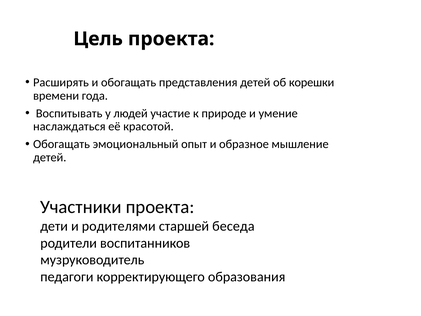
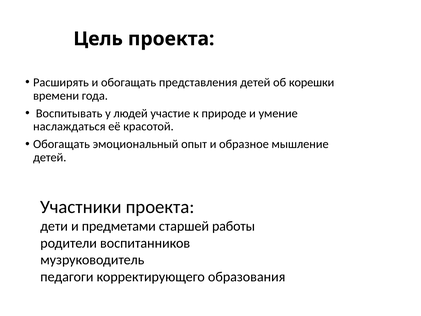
родителями: родителями -> предметами
беседа: беседа -> работы
